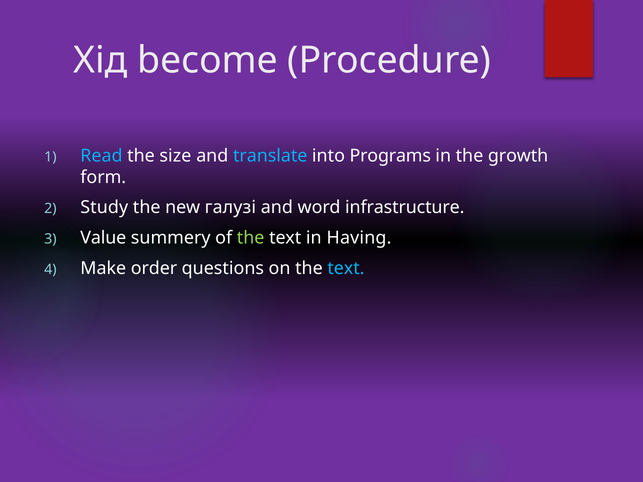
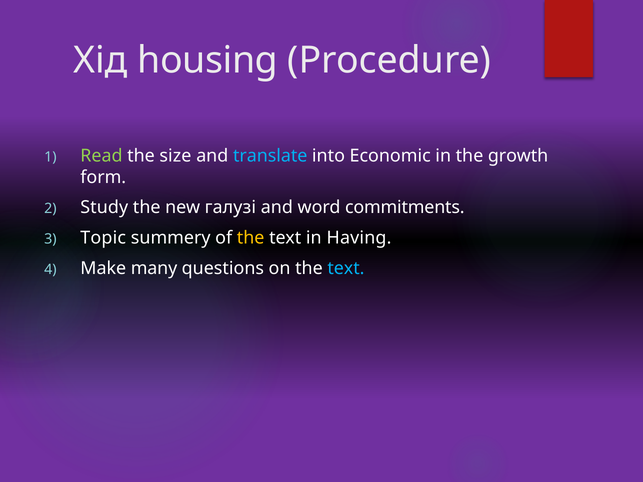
become: become -> housing
Read colour: light blue -> light green
Programs: Programs -> Economic
infrastructure: infrastructure -> commitments
Value: Value -> Topic
the at (251, 238) colour: light green -> yellow
order: order -> many
